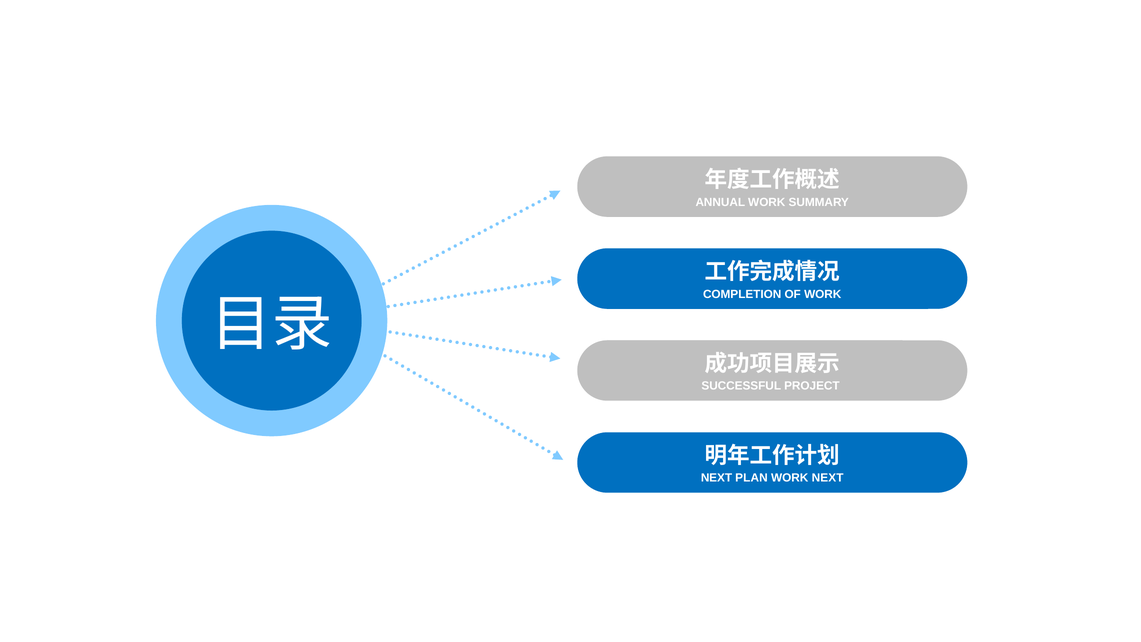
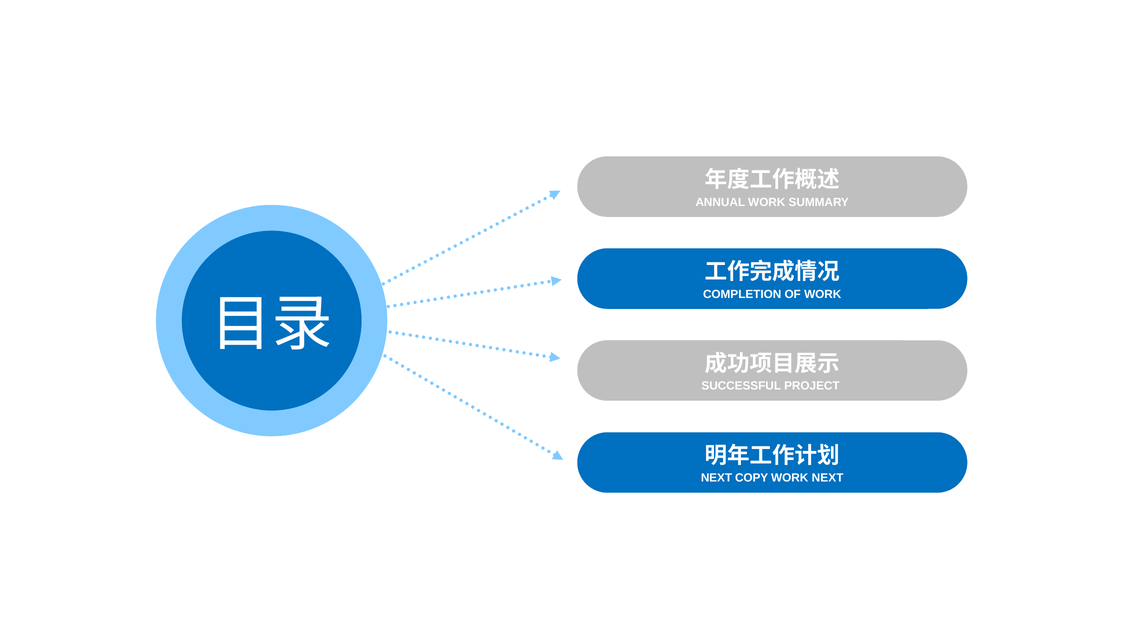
PLAN: PLAN -> COPY
